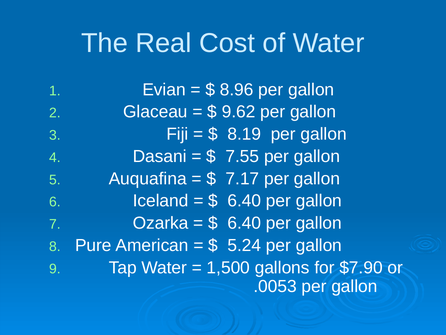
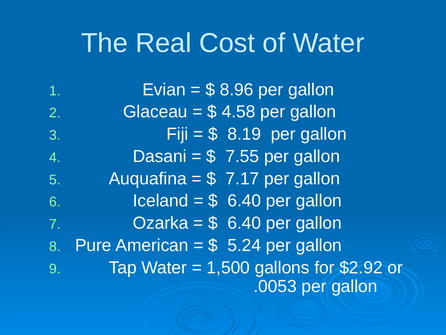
9.62: 9.62 -> 4.58
$7.90: $7.90 -> $2.92
